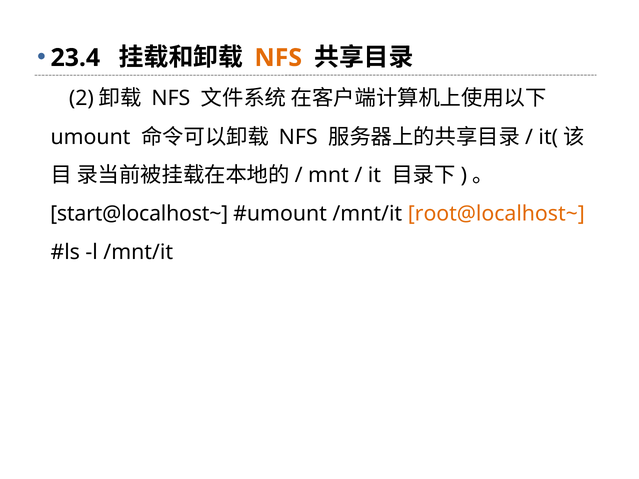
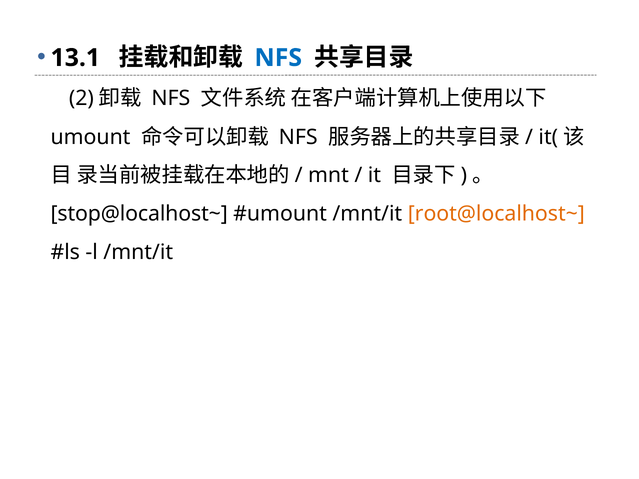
23.4: 23.4 -> 13.1
NFS at (278, 58) colour: orange -> blue
start@localhost~: start@localhost~ -> stop@localhost~
